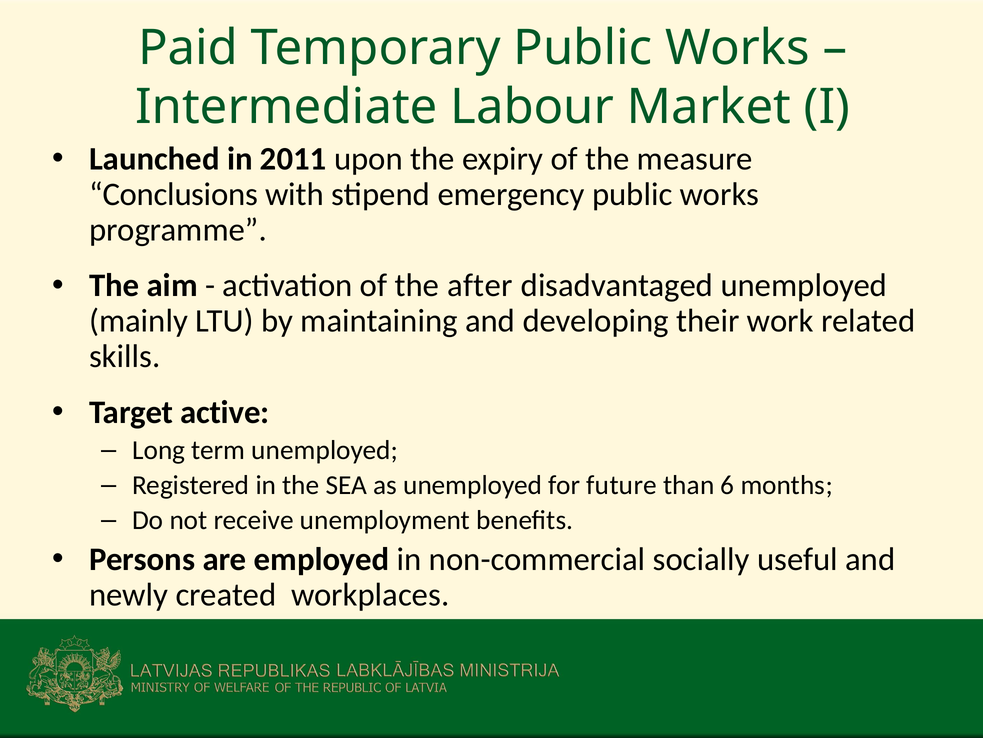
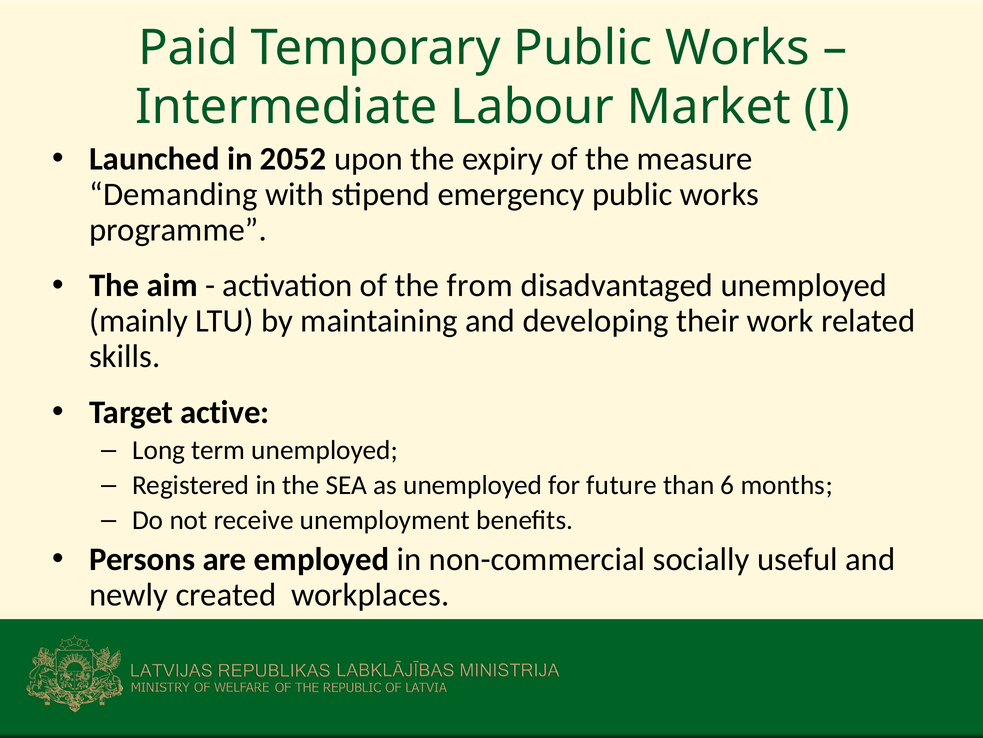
2011: 2011 -> 2052
Conclusions: Conclusions -> Demanding
after: after -> from
